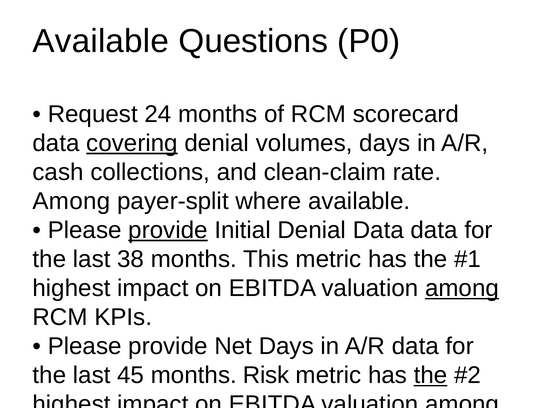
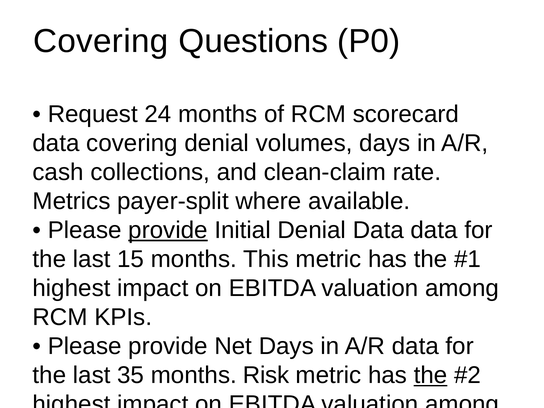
Available at (101, 41): Available -> Covering
covering at (132, 143) underline: present -> none
Among at (71, 201): Among -> Metrics
38: 38 -> 15
among at (462, 288) underline: present -> none
45: 45 -> 35
